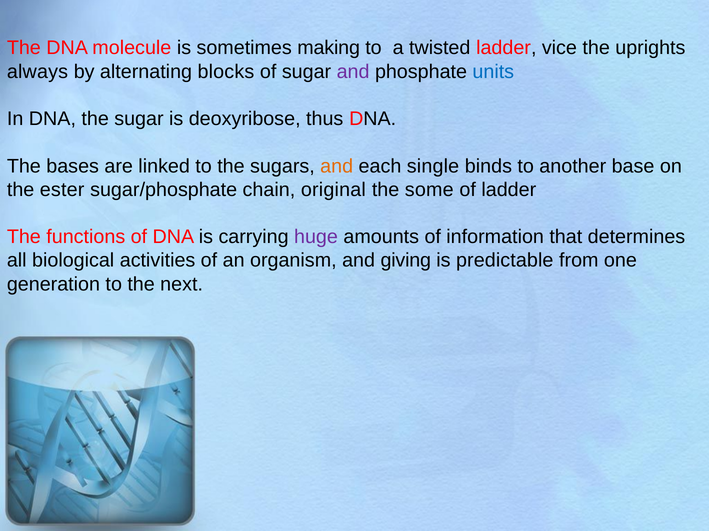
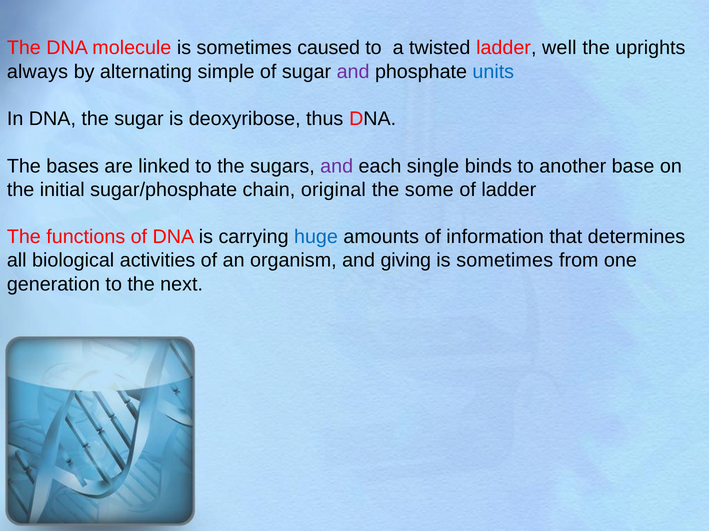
making: making -> caused
vice: vice -> well
blocks: blocks -> simple
and at (337, 166) colour: orange -> purple
ester: ester -> initial
huge colour: purple -> blue
predictable at (505, 261): predictable -> sometimes
